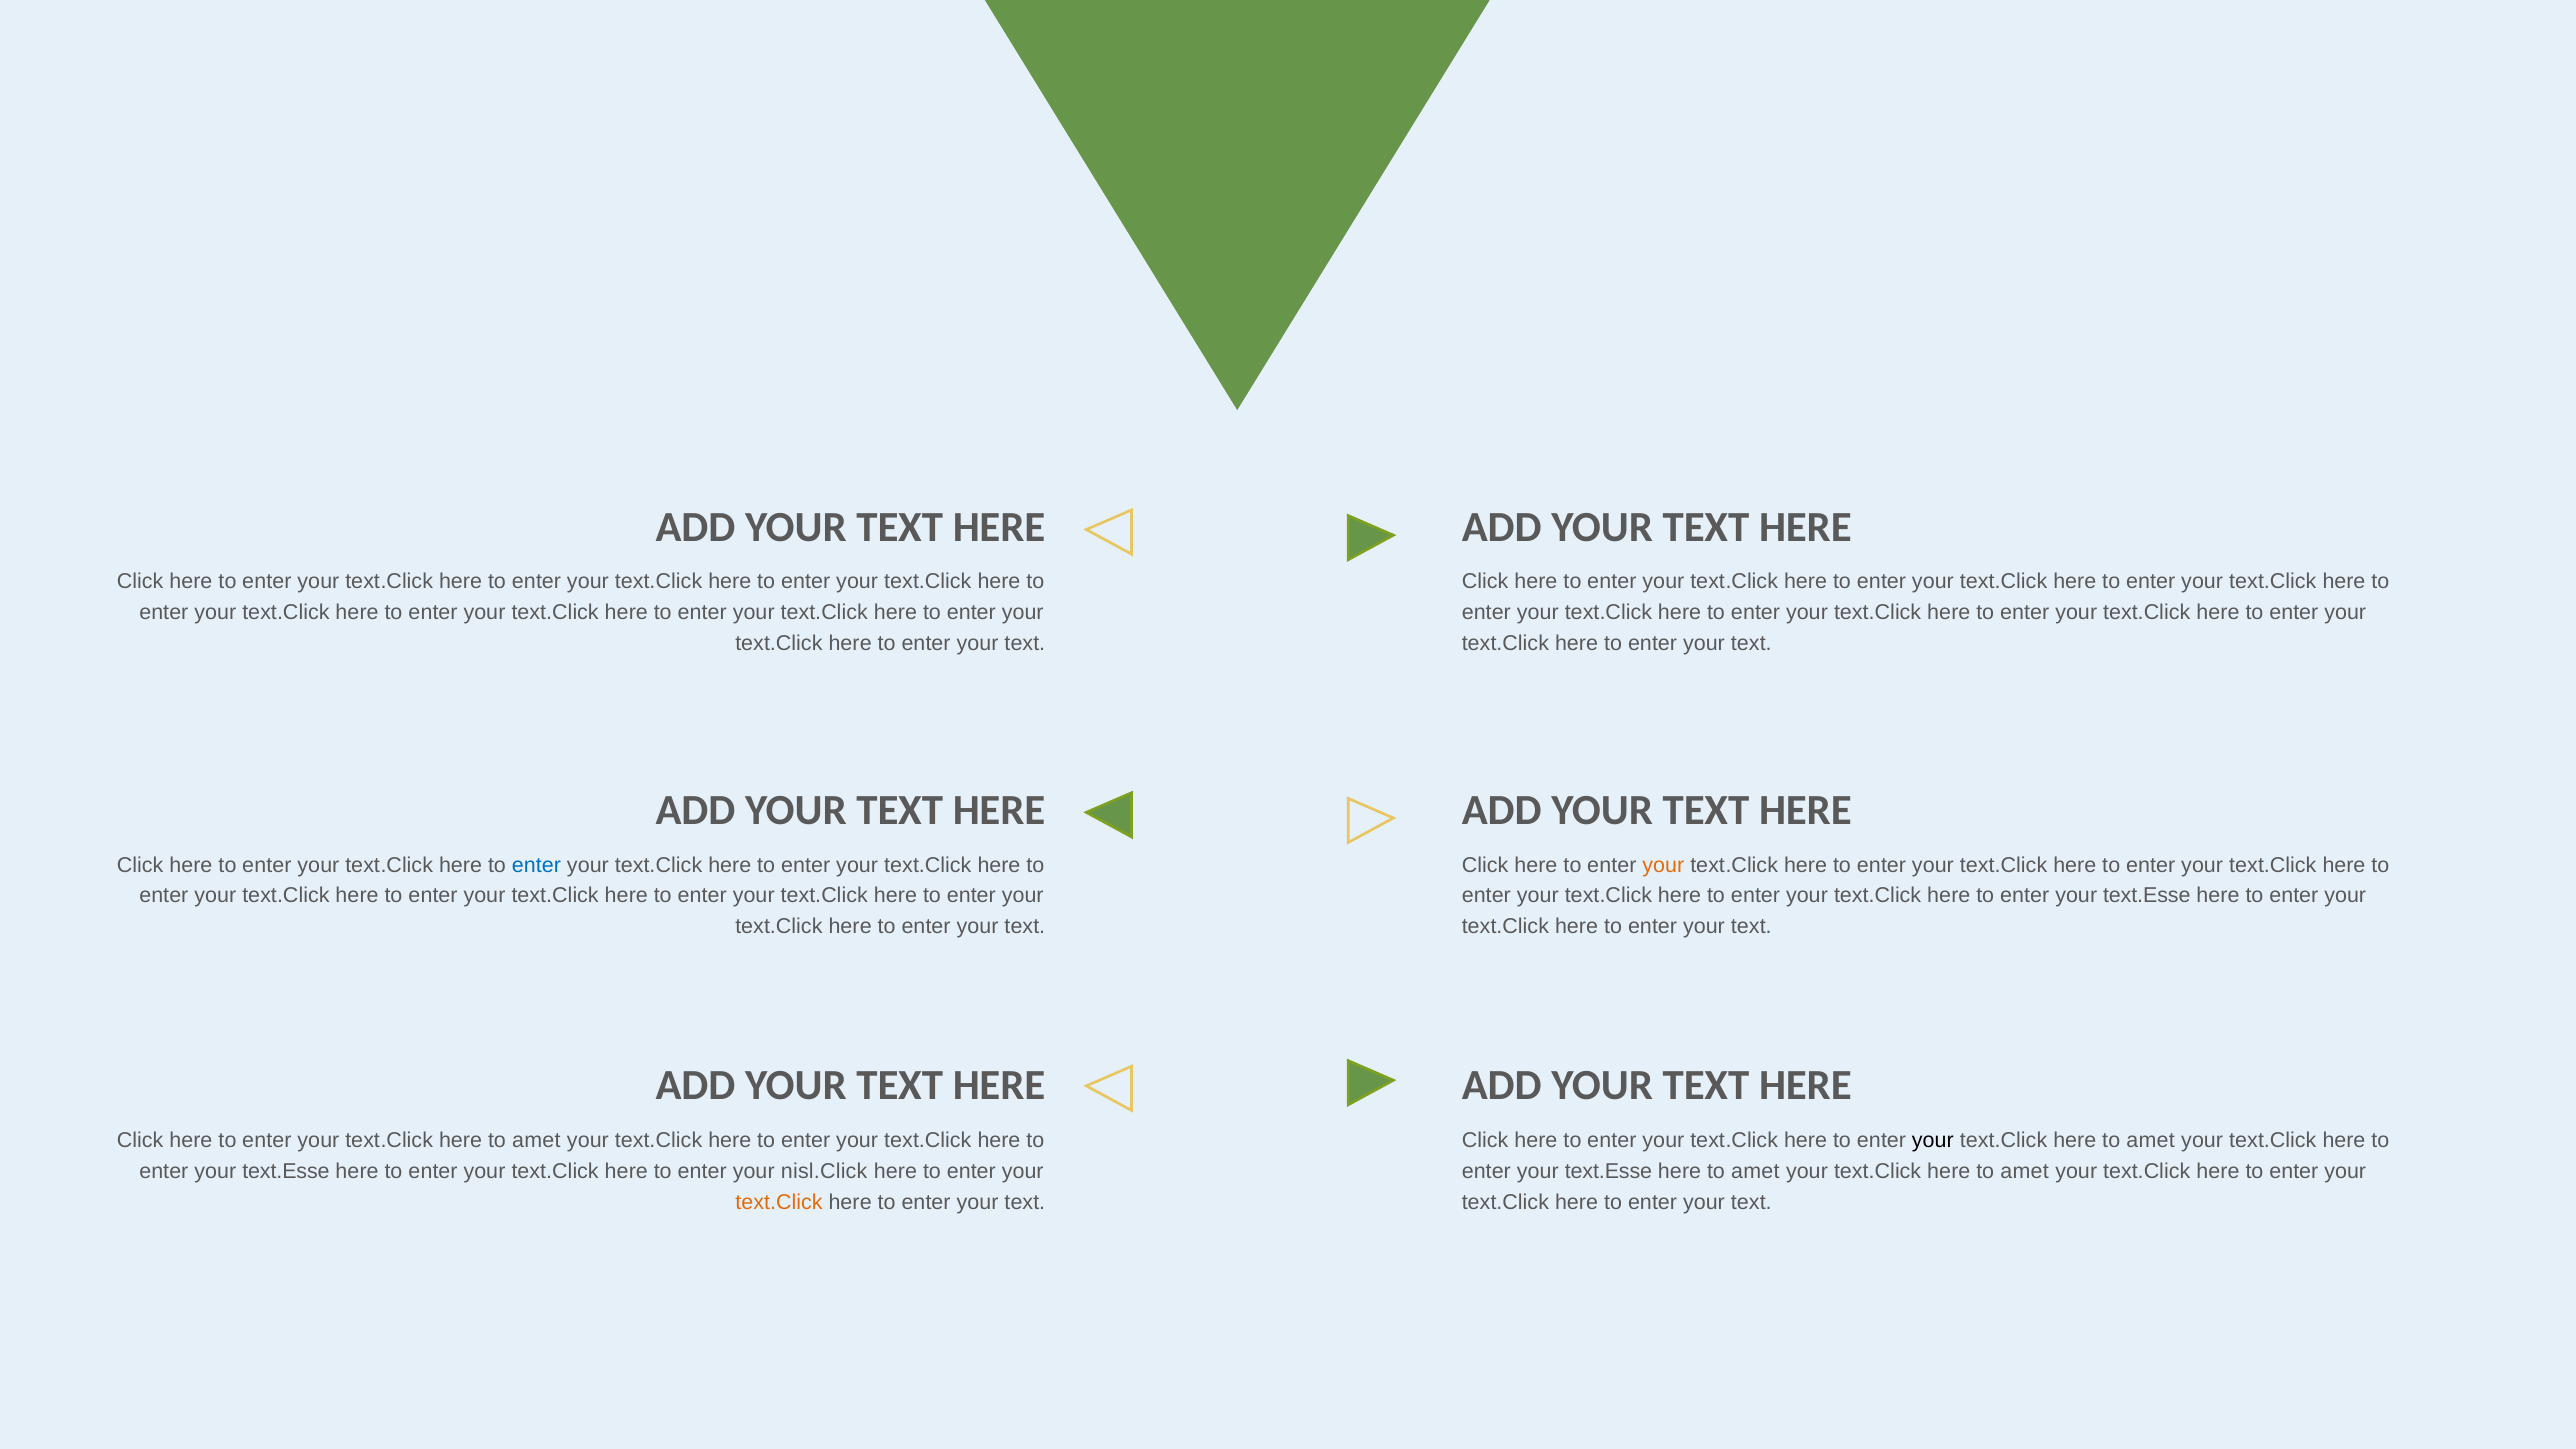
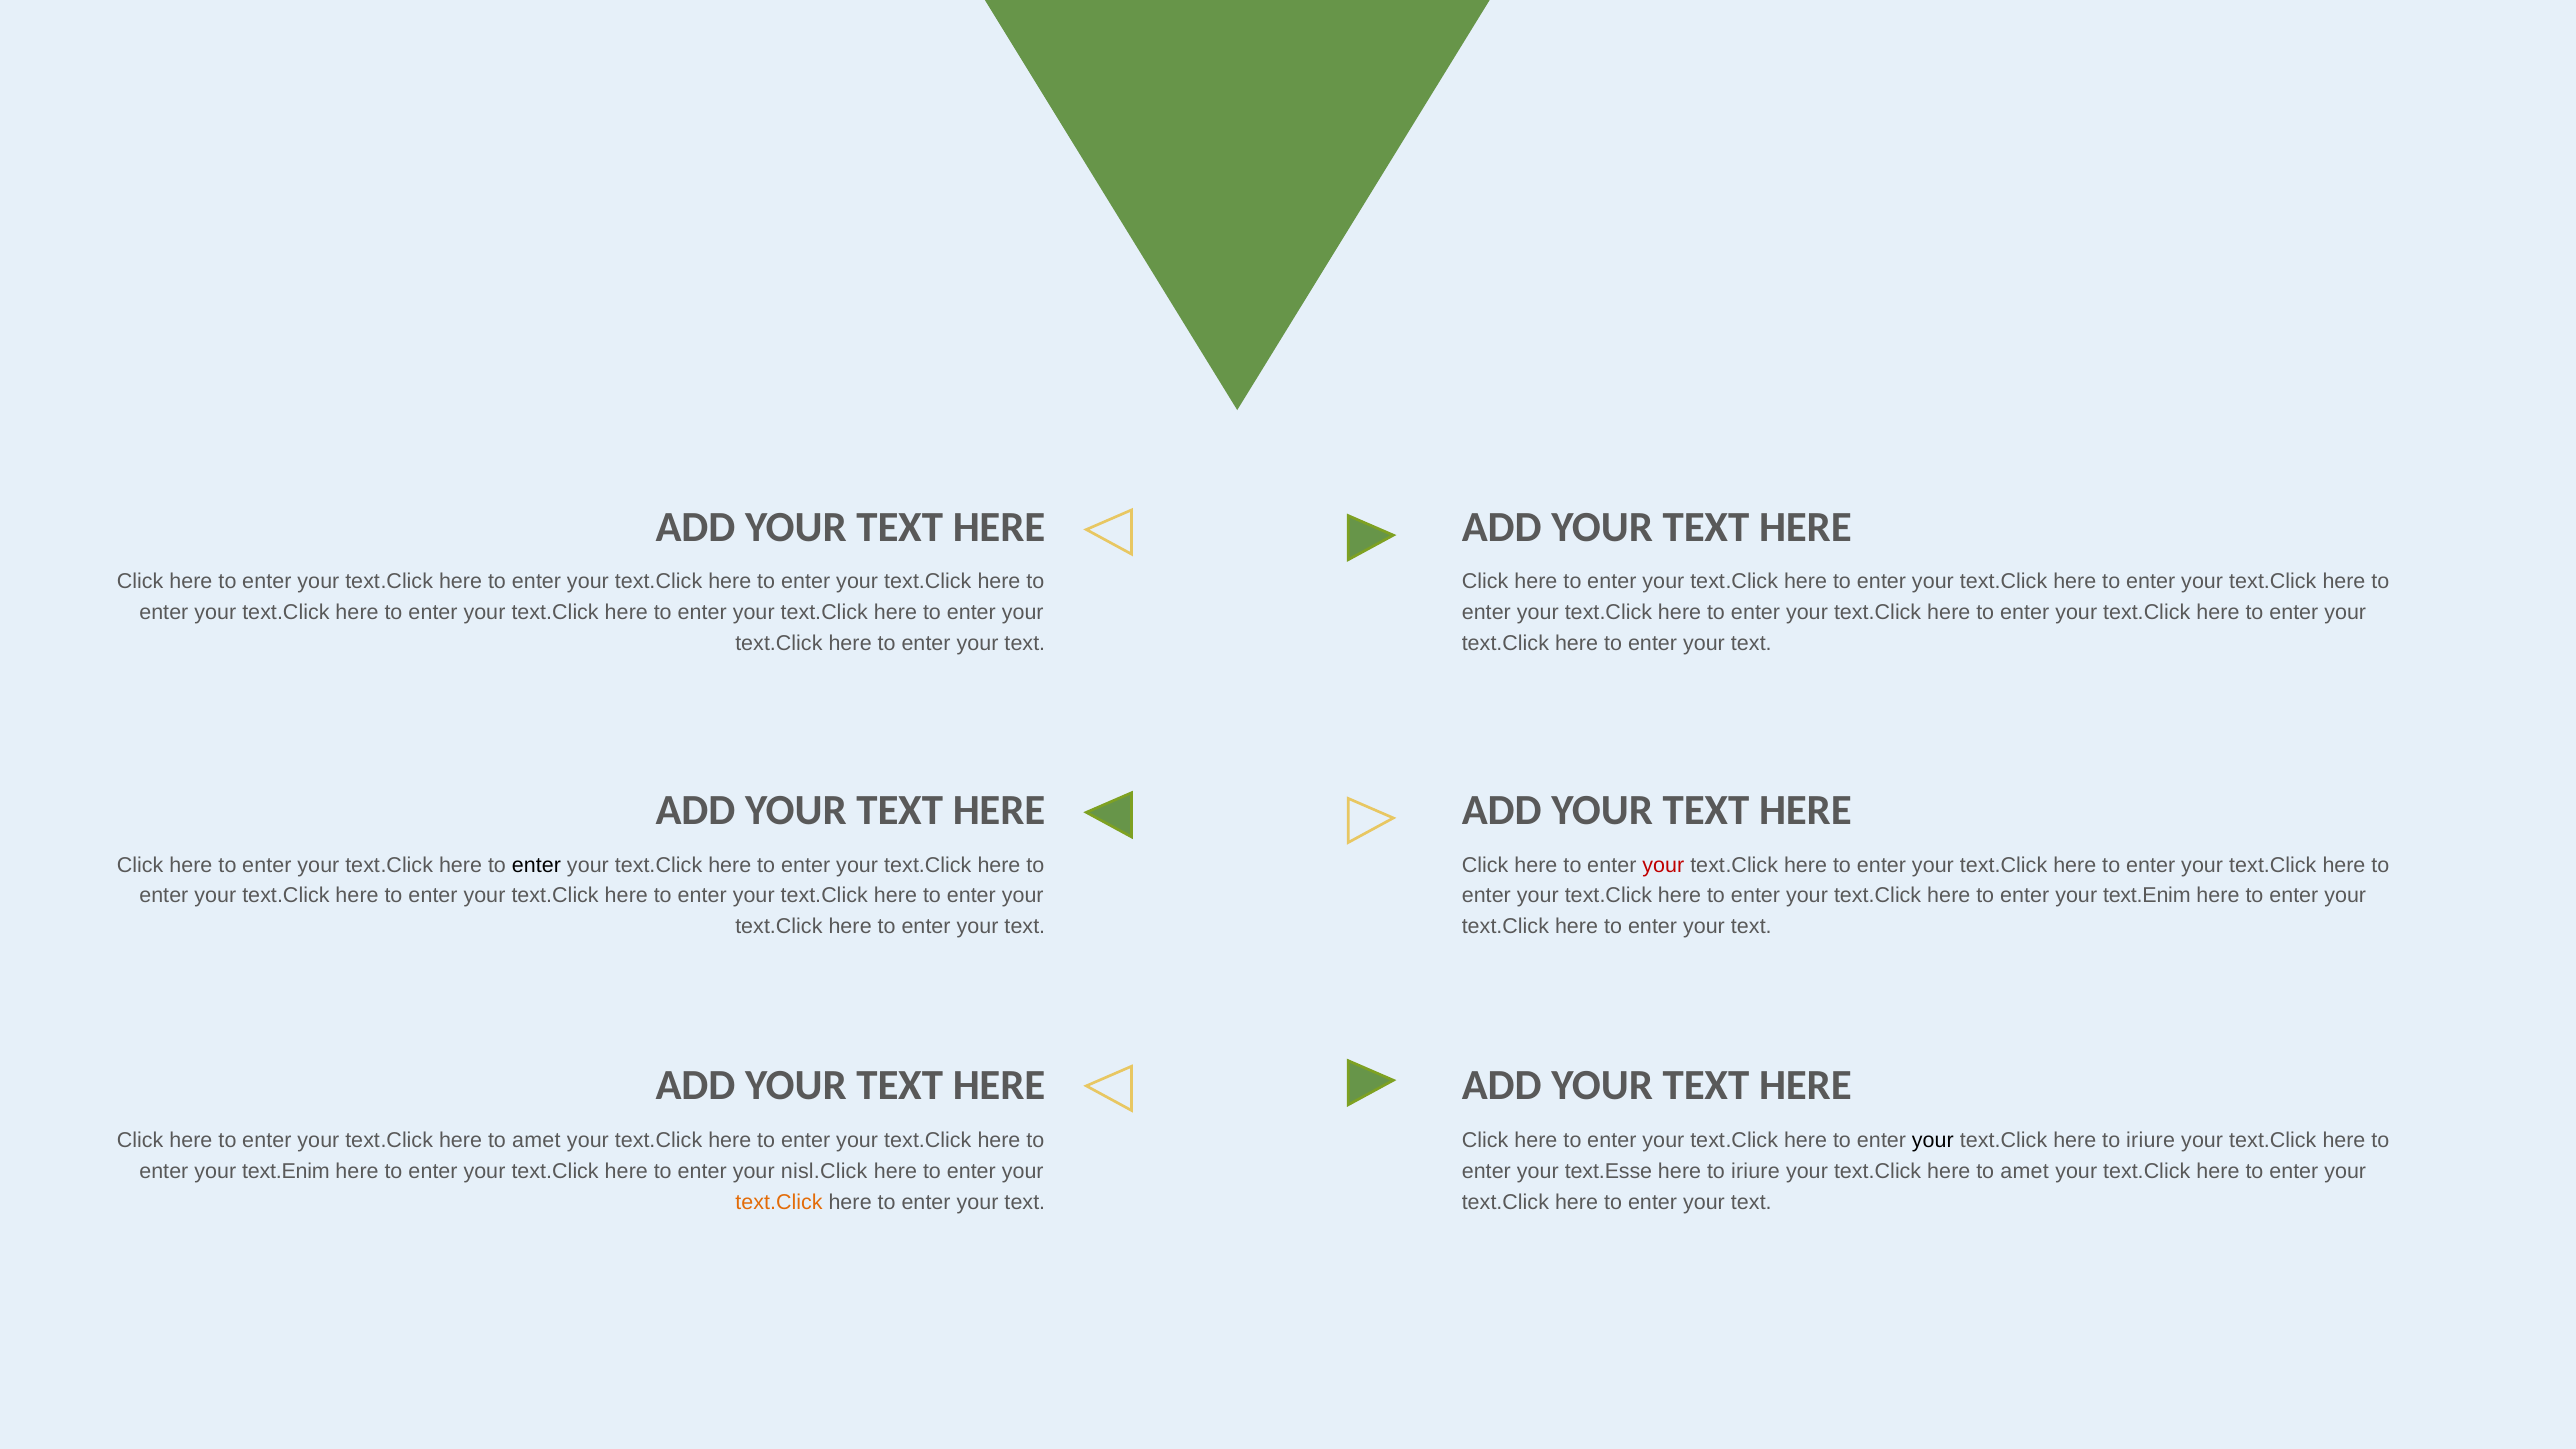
enter at (536, 865) colour: blue -> black
your at (1663, 865) colour: orange -> red
text.Esse at (2147, 896): text.Esse -> text.Enim
amet at (2151, 1140): amet -> iriure
text.Esse at (286, 1171): text.Esse -> text.Enim
amet at (1755, 1171): amet -> iriure
